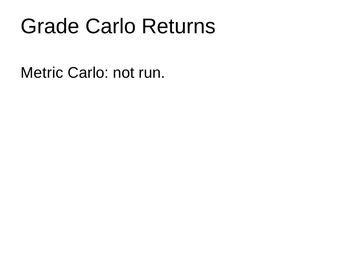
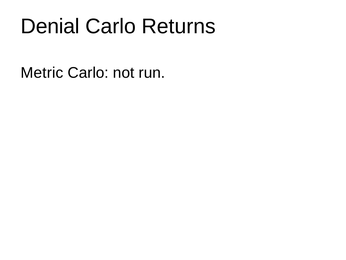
Grade: Grade -> Denial
